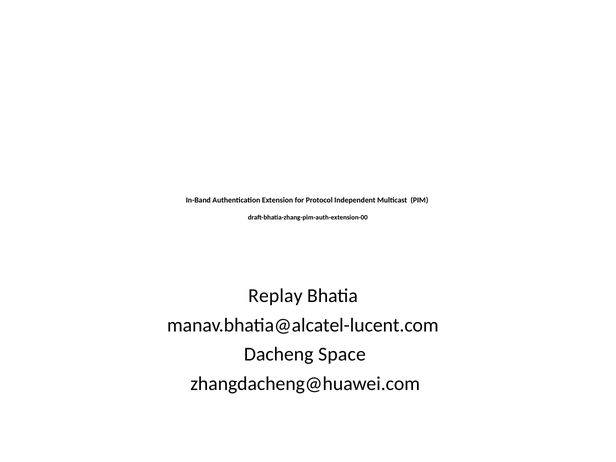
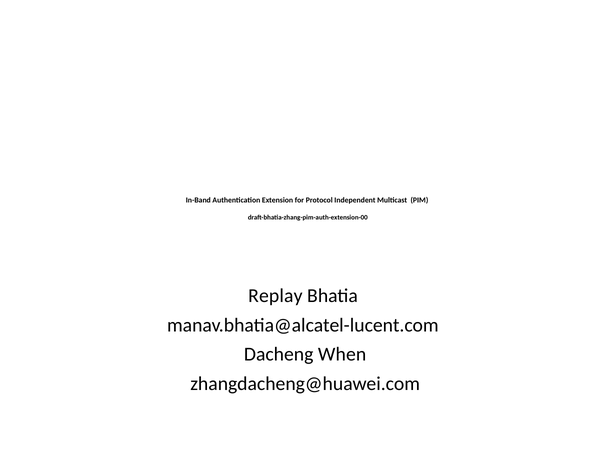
Space: Space -> When
